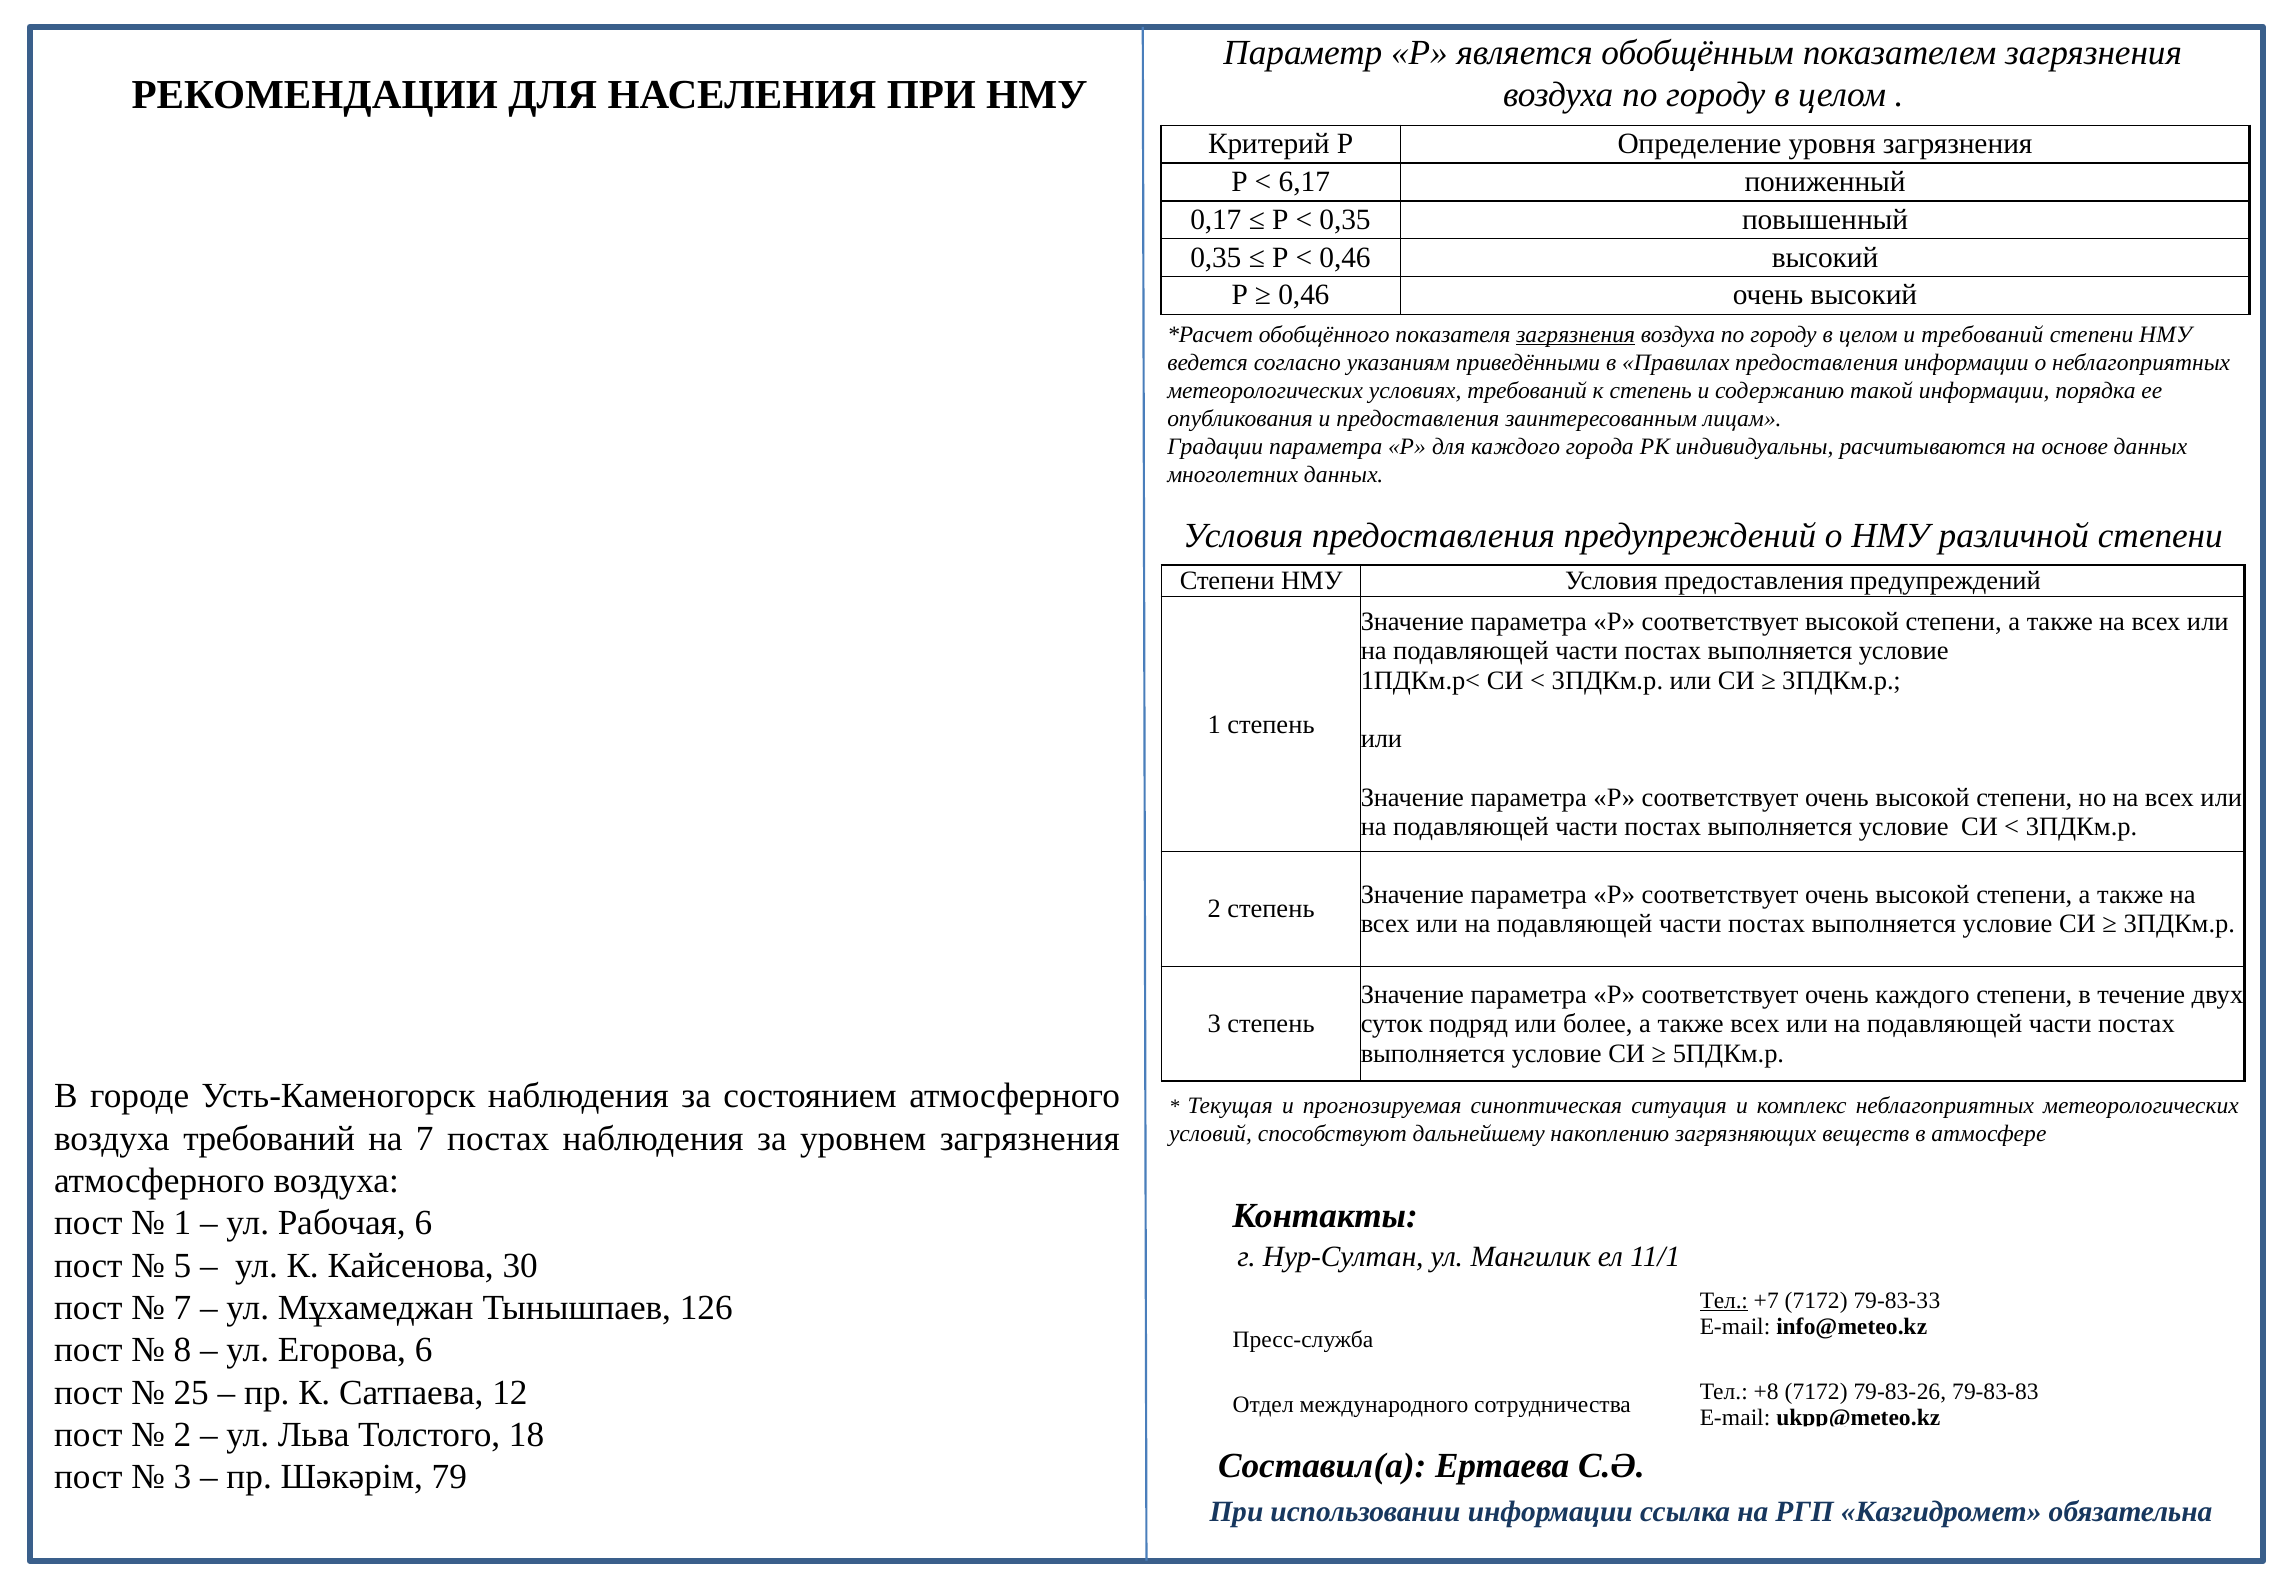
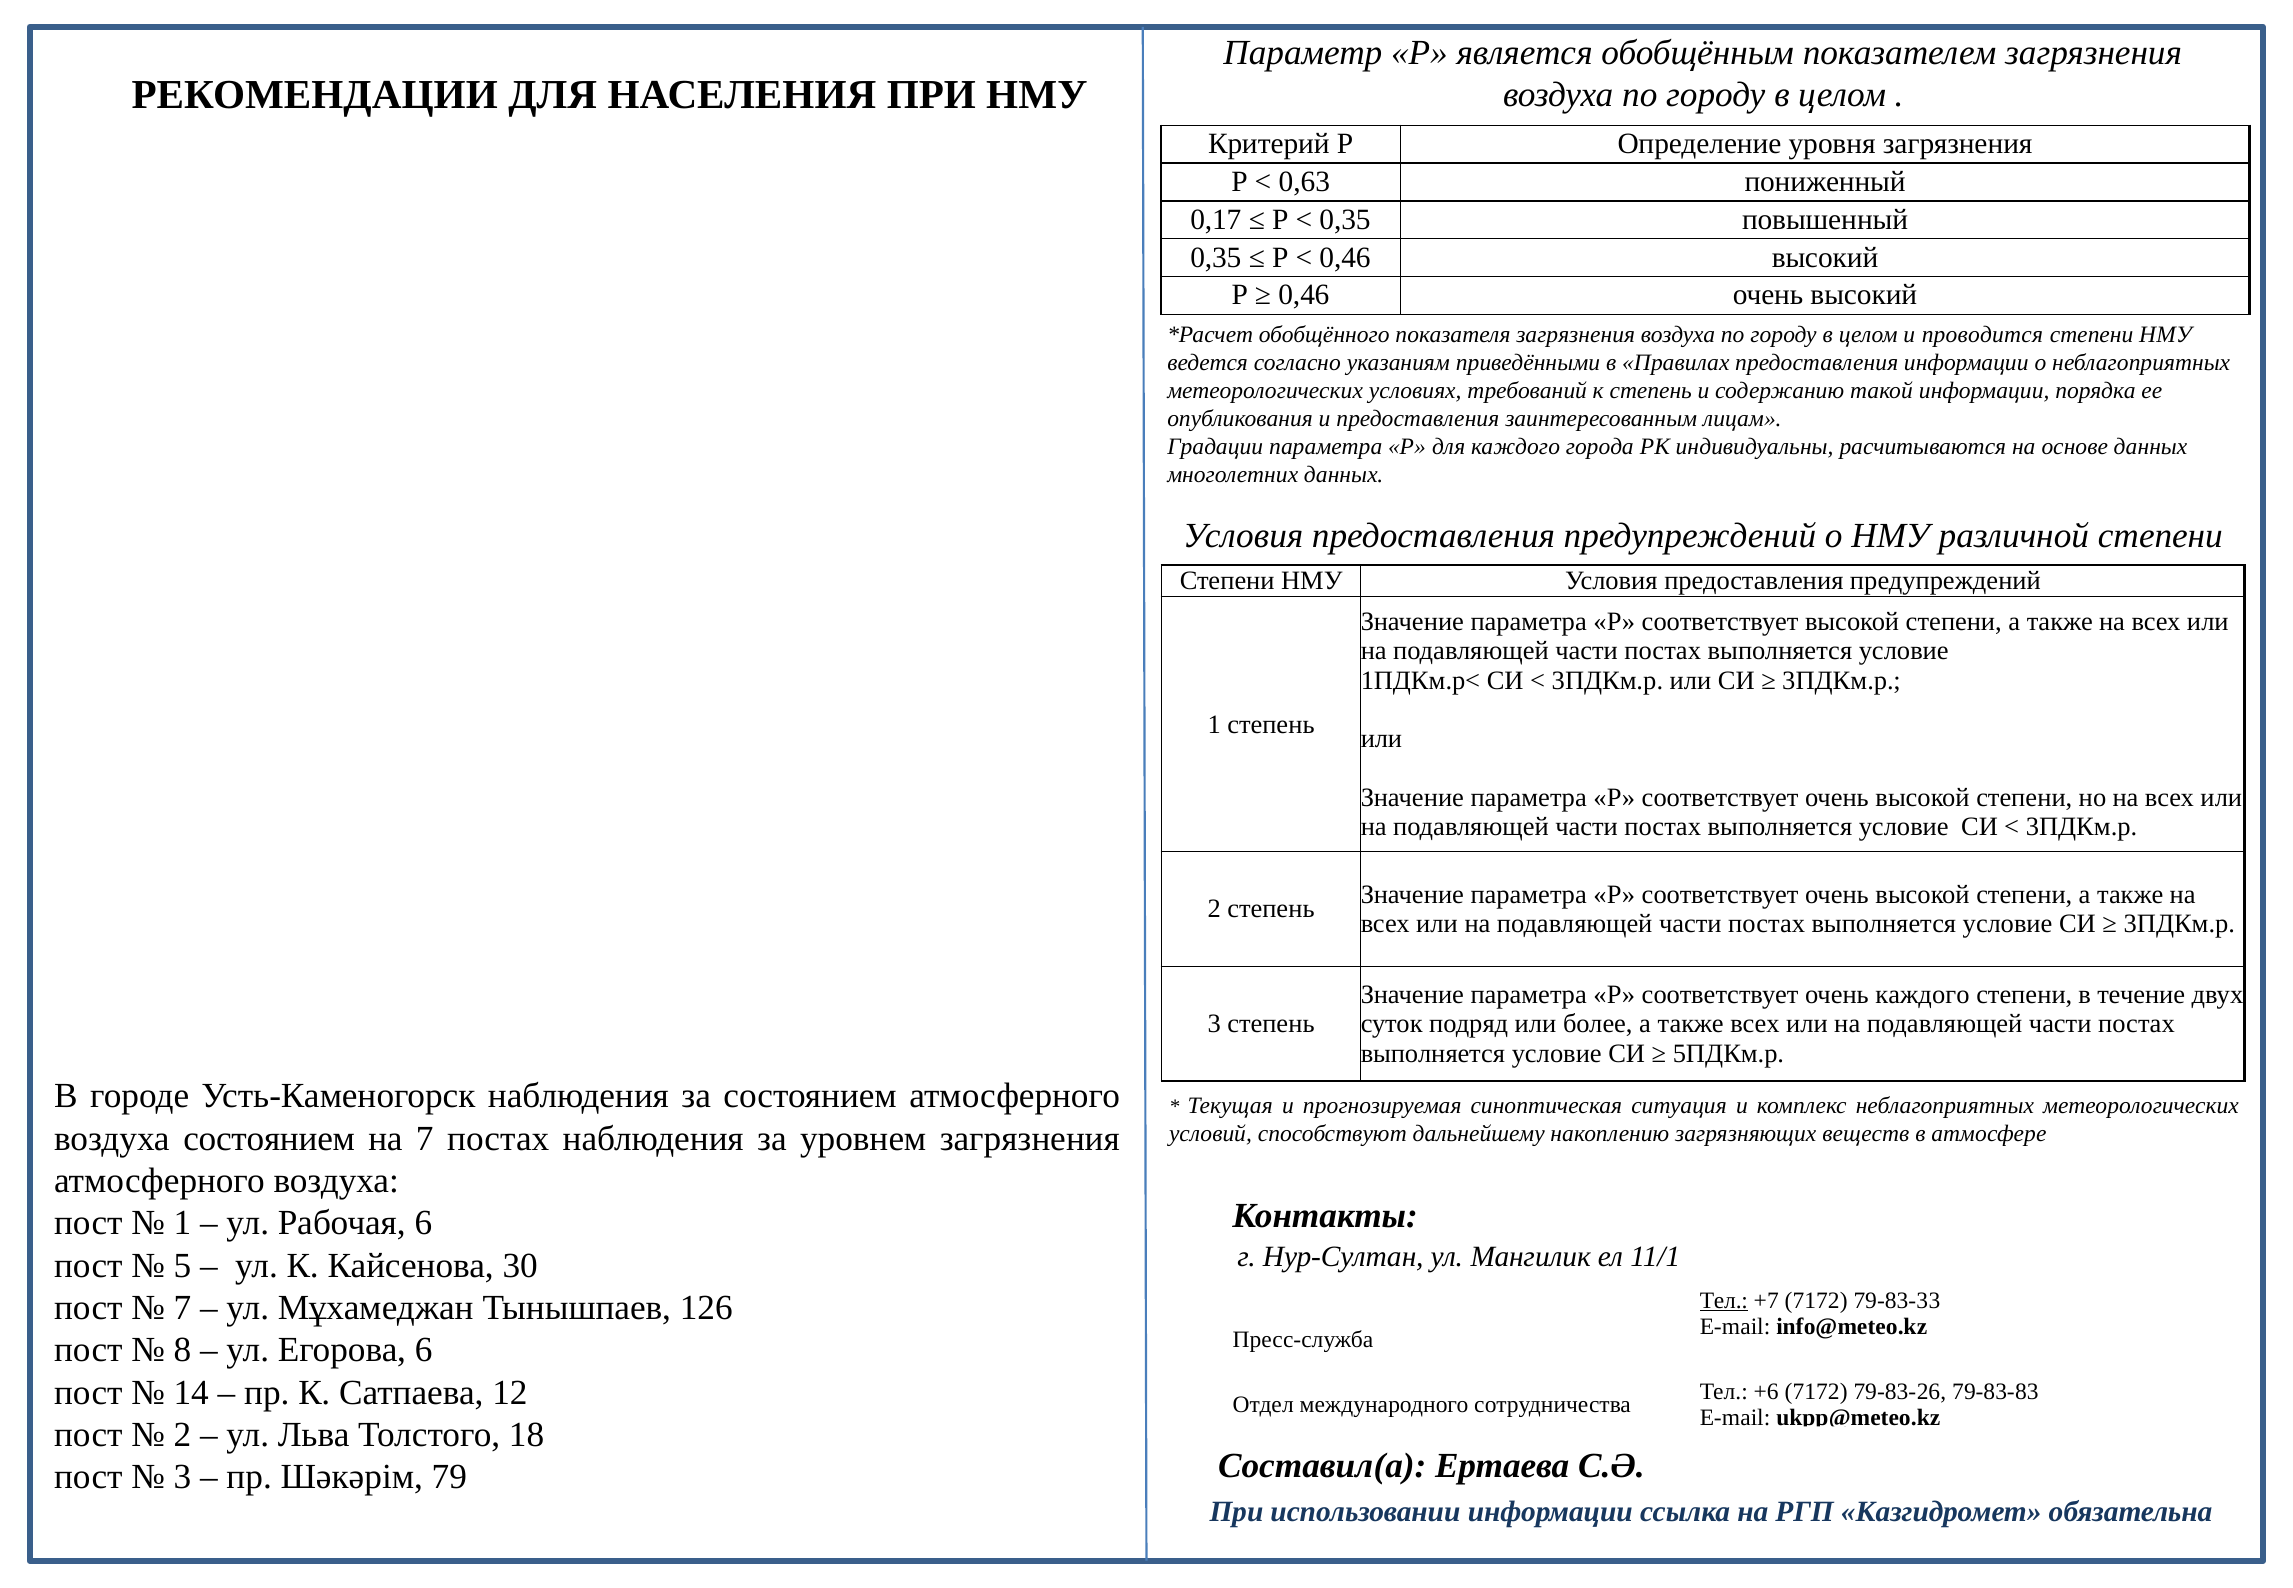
6,17: 6,17 -> 0,63
загрязнения at (1576, 334) underline: present -> none
и требований: требований -> проводится
воздуха требований: требований -> состоянием
25: 25 -> 14
+8: +8 -> +6
